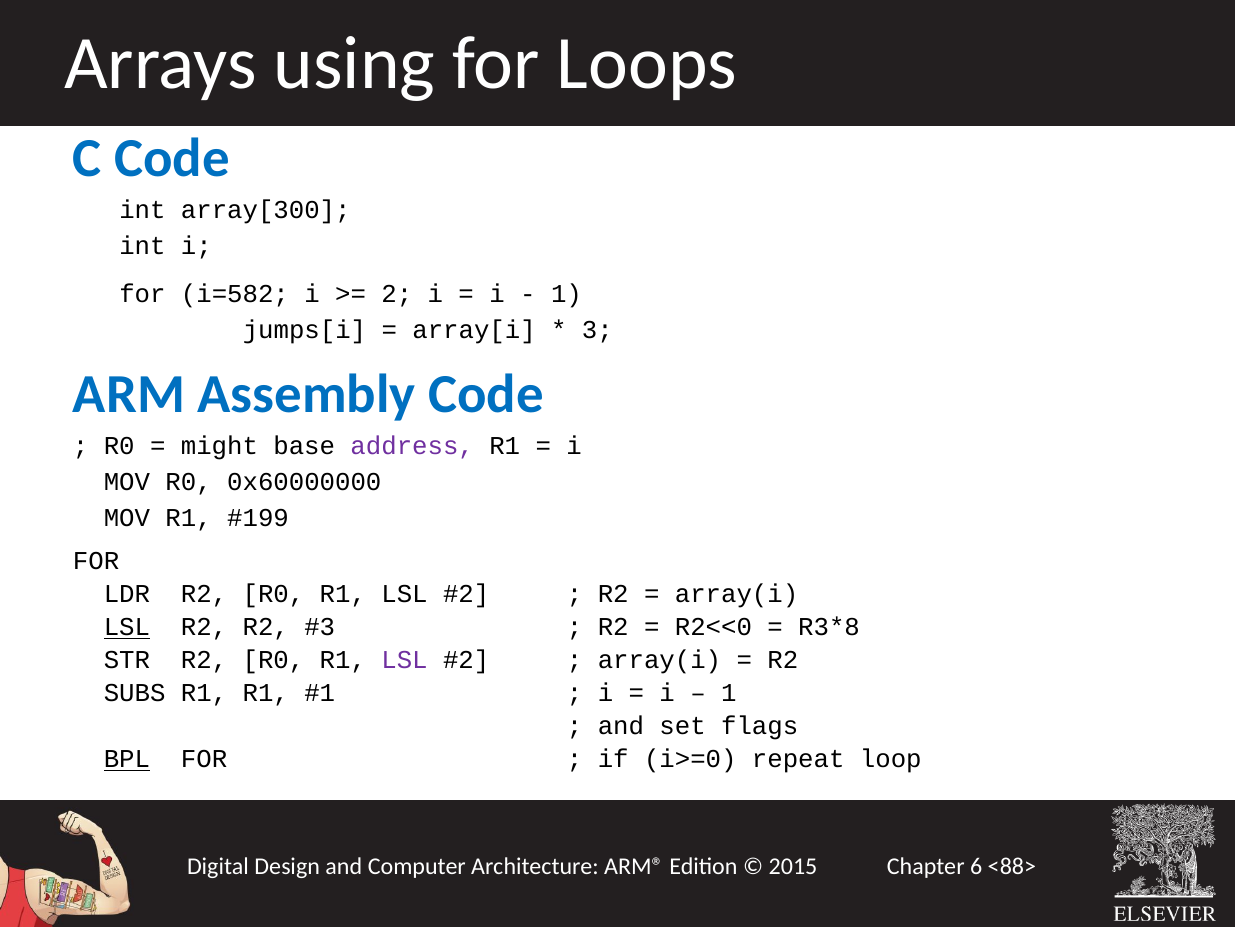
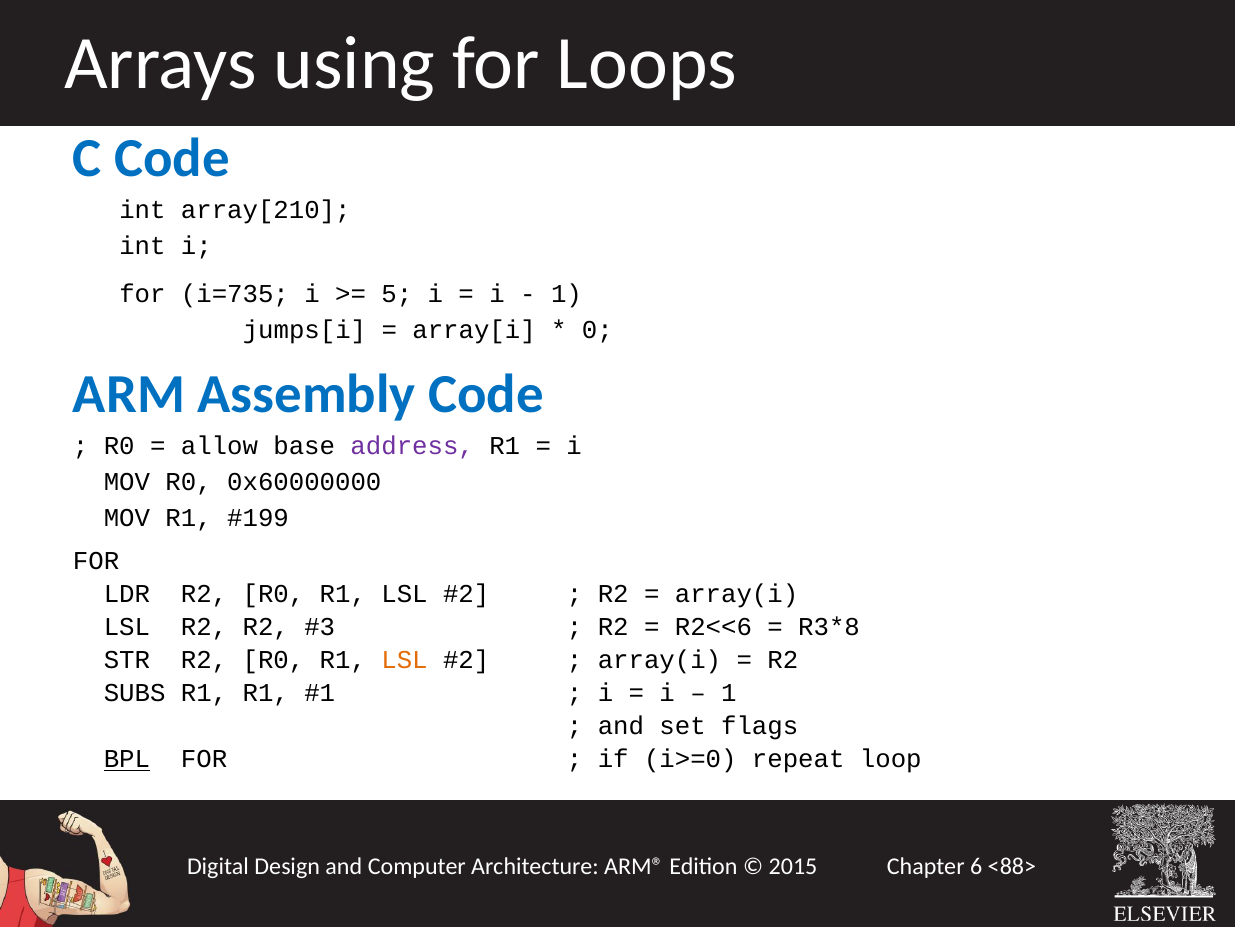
array[300: array[300 -> array[210
i=582: i=582 -> i=735
2: 2 -> 5
3: 3 -> 0
might: might -> allow
LSL at (127, 627) underline: present -> none
R2<<0: R2<<0 -> R2<<6
LSL at (404, 660) colour: purple -> orange
